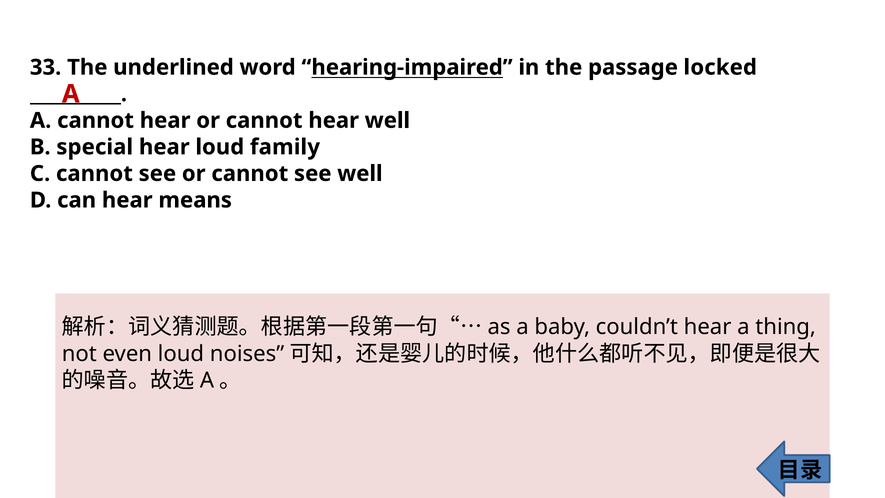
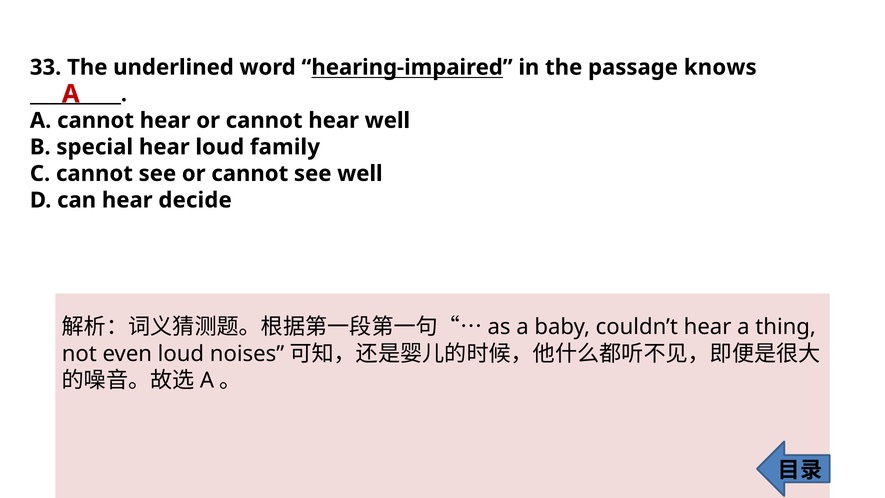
locked: locked -> knows
means: means -> decide
